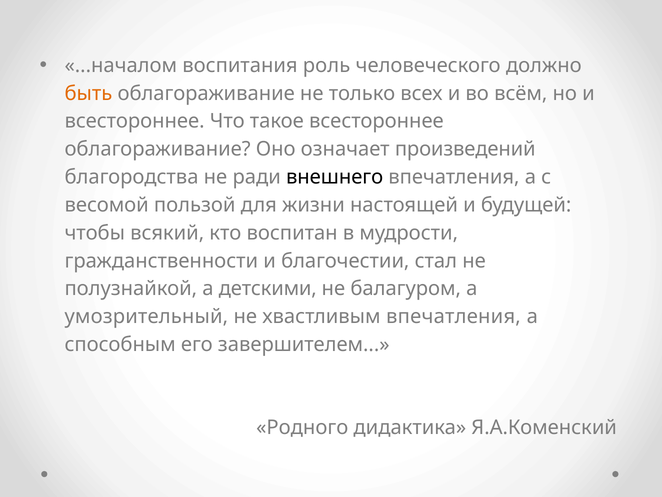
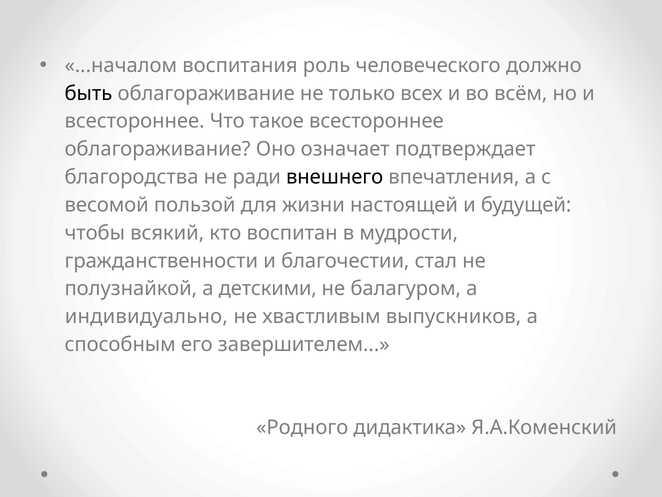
быть colour: orange -> black
произведений: произведений -> подтверждает
умозрительный: умозрительный -> индивидуально
хвастливым впечатления: впечатления -> выпускников
